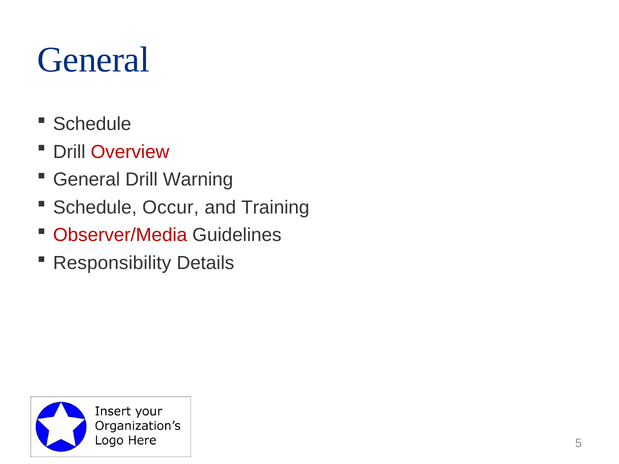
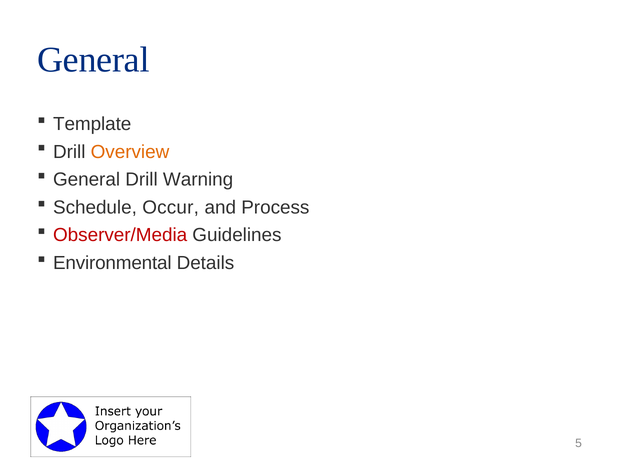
Schedule at (92, 124): Schedule -> Template
Overview colour: red -> orange
Training: Training -> Process
Responsibility: Responsibility -> Environmental
